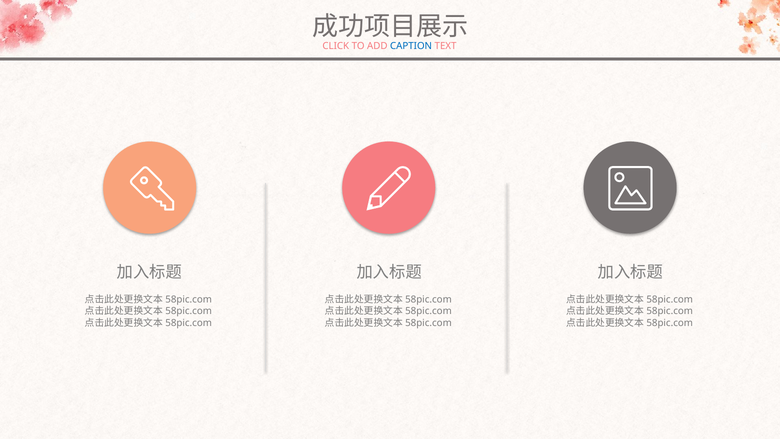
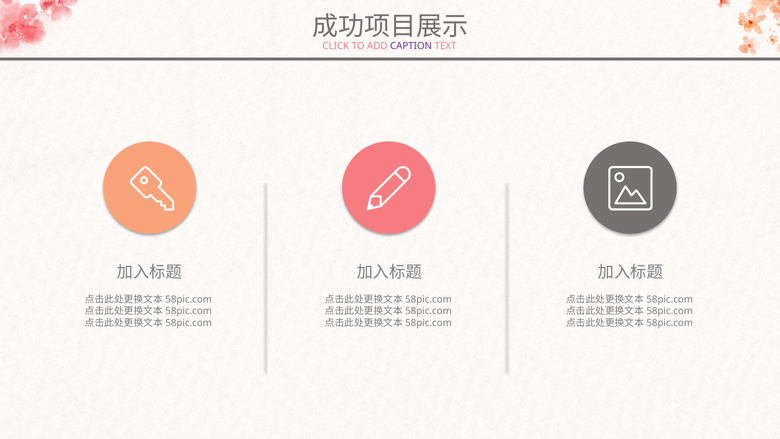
CAPTION colour: blue -> purple
